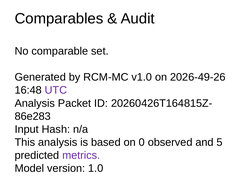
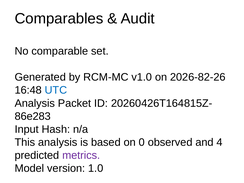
2026-49-26: 2026-49-26 -> 2026-82-26
UTC colour: purple -> blue
5: 5 -> 4
